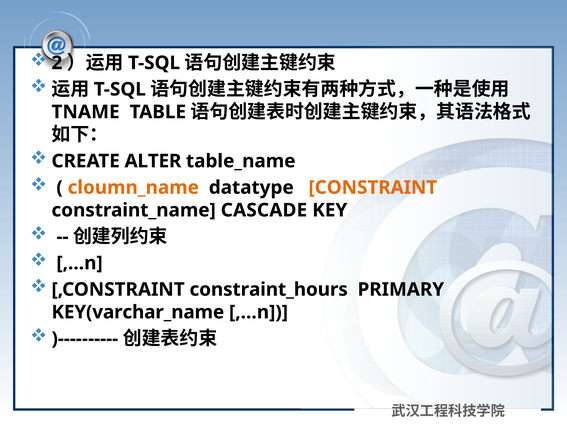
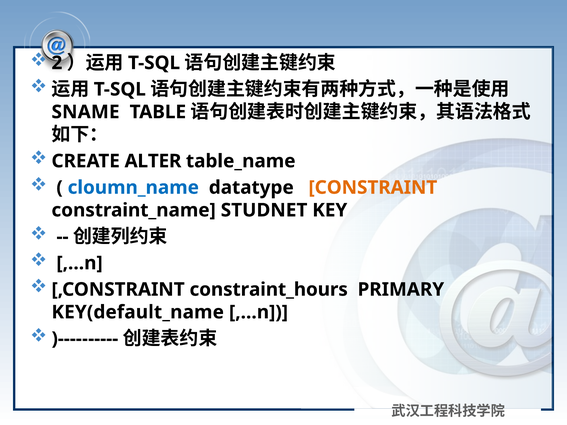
TNAME: TNAME -> SNAME
cloumn_name colour: orange -> blue
CASCADE: CASCADE -> STUDNET
KEY(varchar_name: KEY(varchar_name -> KEY(default_name
